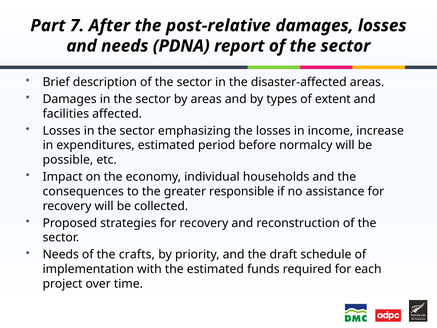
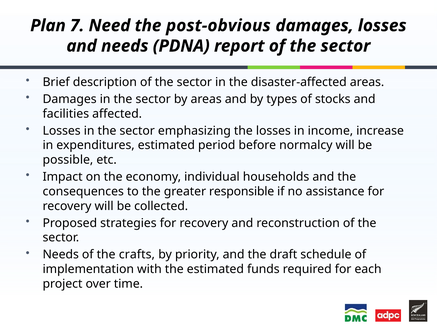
Part: Part -> Plan
After: After -> Need
post-relative: post-relative -> post-obvious
extent: extent -> stocks
